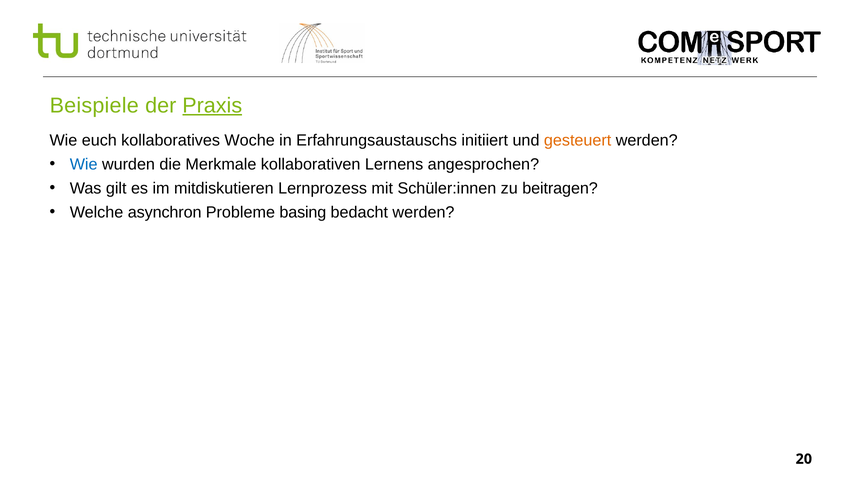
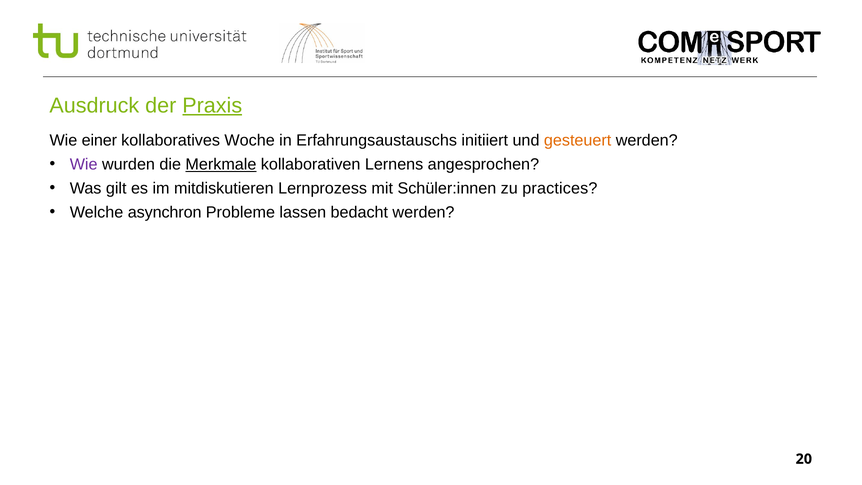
Beispiele: Beispiele -> Ausdruck
euch: euch -> einer
Wie at (84, 164) colour: blue -> purple
Merkmale underline: none -> present
beitragen: beitragen -> practices
basing: basing -> lassen
